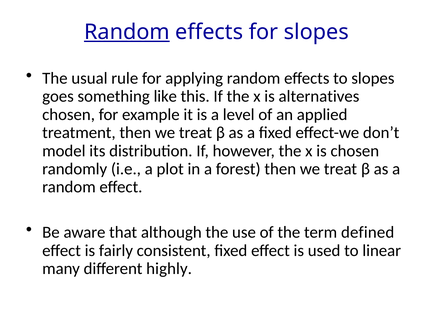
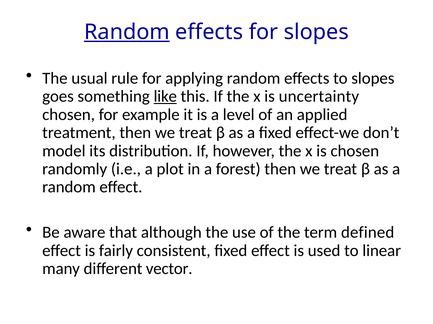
like underline: none -> present
alternatives: alternatives -> uncertainty
highly: highly -> vector
